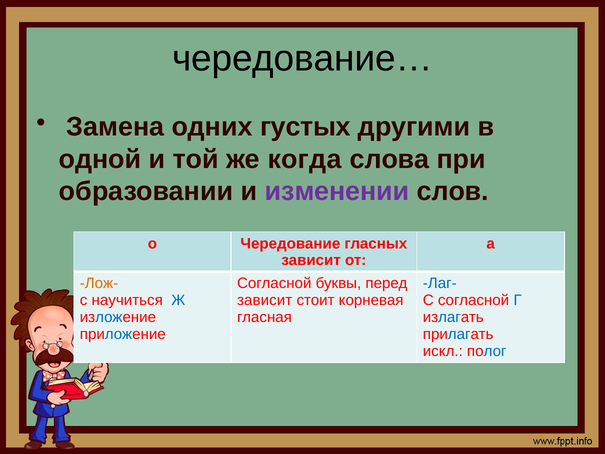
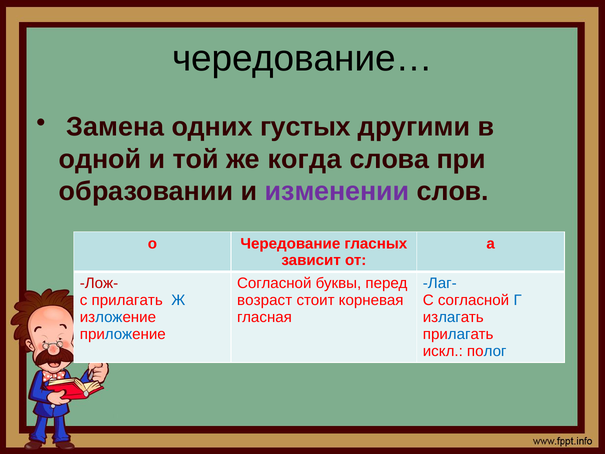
Лож- colour: orange -> red
с научиться: научиться -> прилагать
зависит at (265, 300): зависит -> возраст
